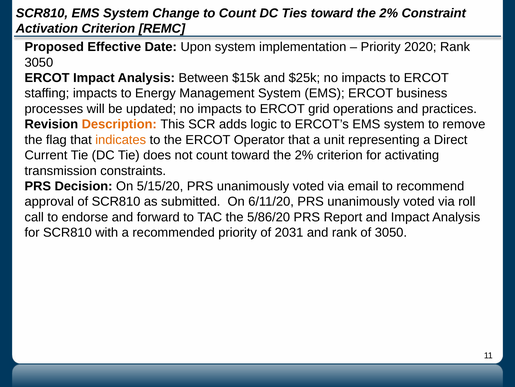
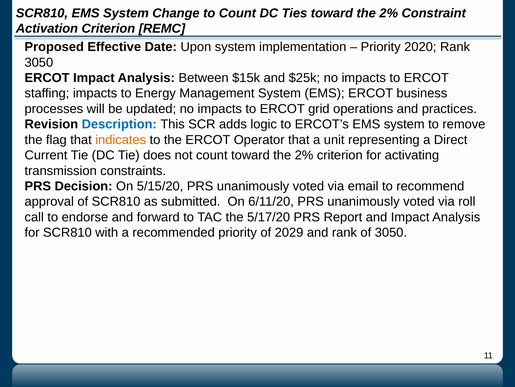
Description colour: orange -> blue
5/86/20: 5/86/20 -> 5/17/20
2031: 2031 -> 2029
